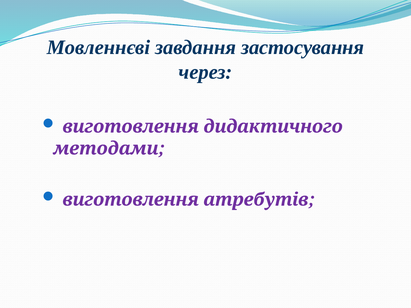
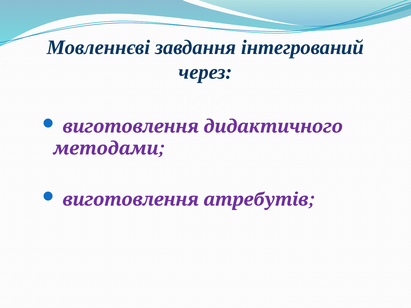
застосування: застосування -> інтегрований
